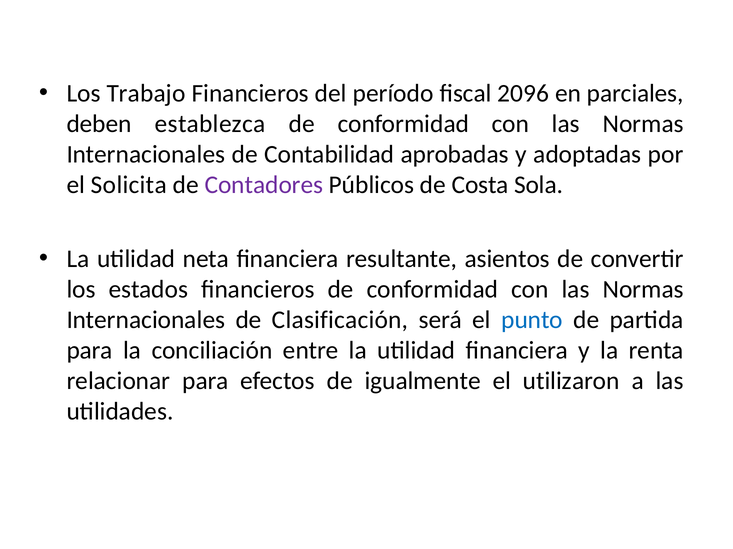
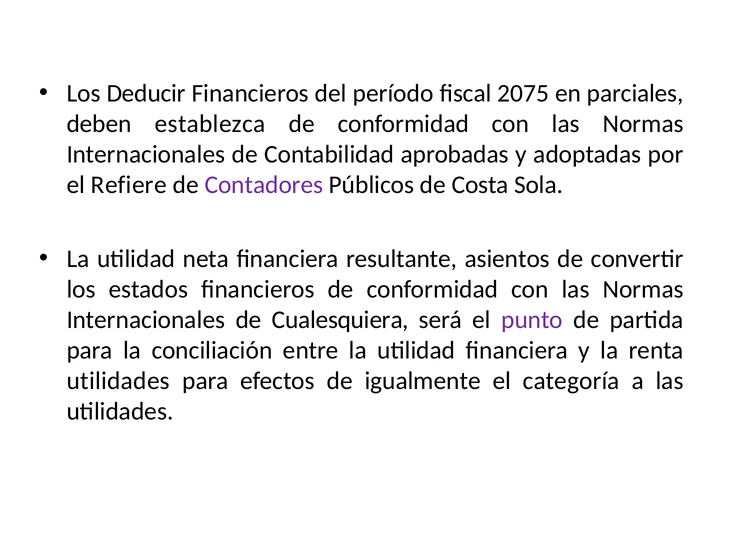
Trabajo: Trabajo -> Deducir
2096: 2096 -> 2075
Solicita: Solicita -> Refiere
Clasificación: Clasificación -> Cualesquiera
punto colour: blue -> purple
relacionar at (118, 381): relacionar -> utilidades
utilizaron: utilizaron -> categoría
